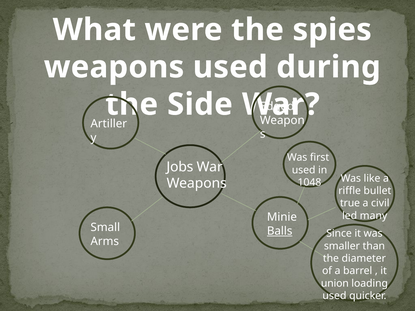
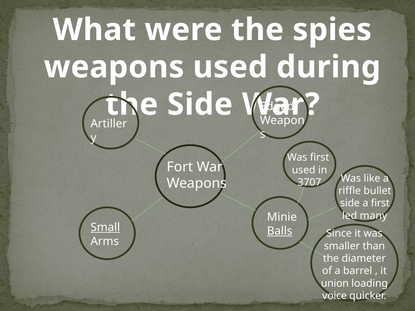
Jobs: Jobs -> Fort
1048: 1048 -> 3707
true at (350, 203): true -> side
a civil: civil -> first
Small underline: none -> present
used at (334, 296): used -> voice
